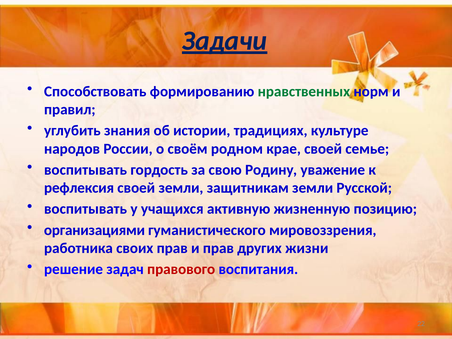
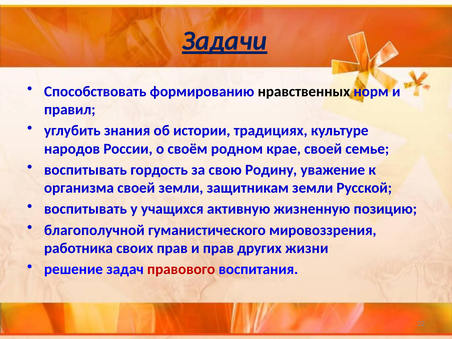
нравственных colour: green -> black
рефлексия: рефлексия -> организма
организациями: организациями -> благополучной
